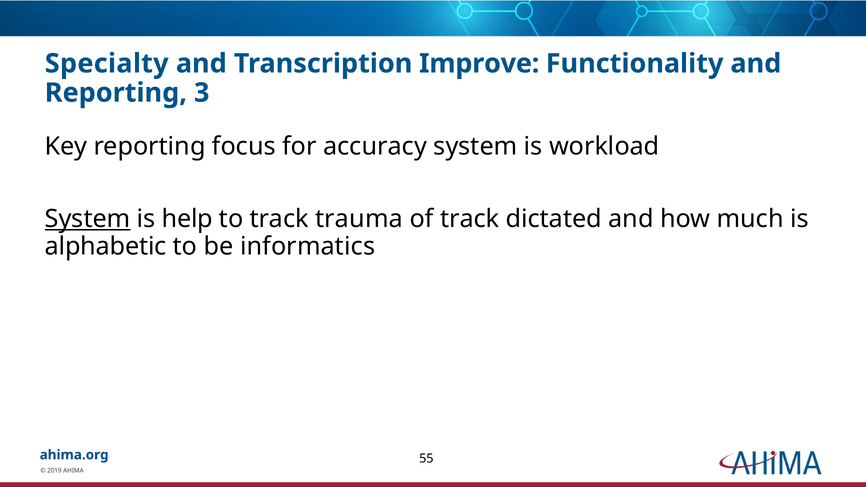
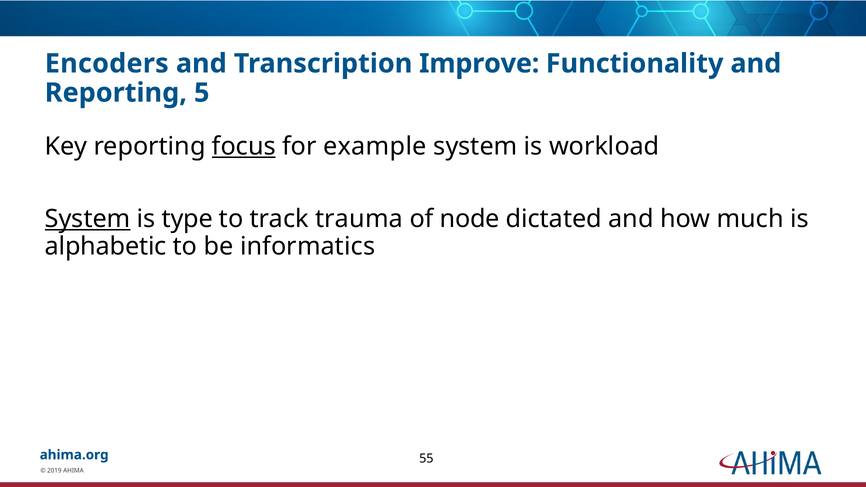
Specialty: Specialty -> Encoders
3: 3 -> 5
focus underline: none -> present
accuracy: accuracy -> example
help: help -> type
of track: track -> node
